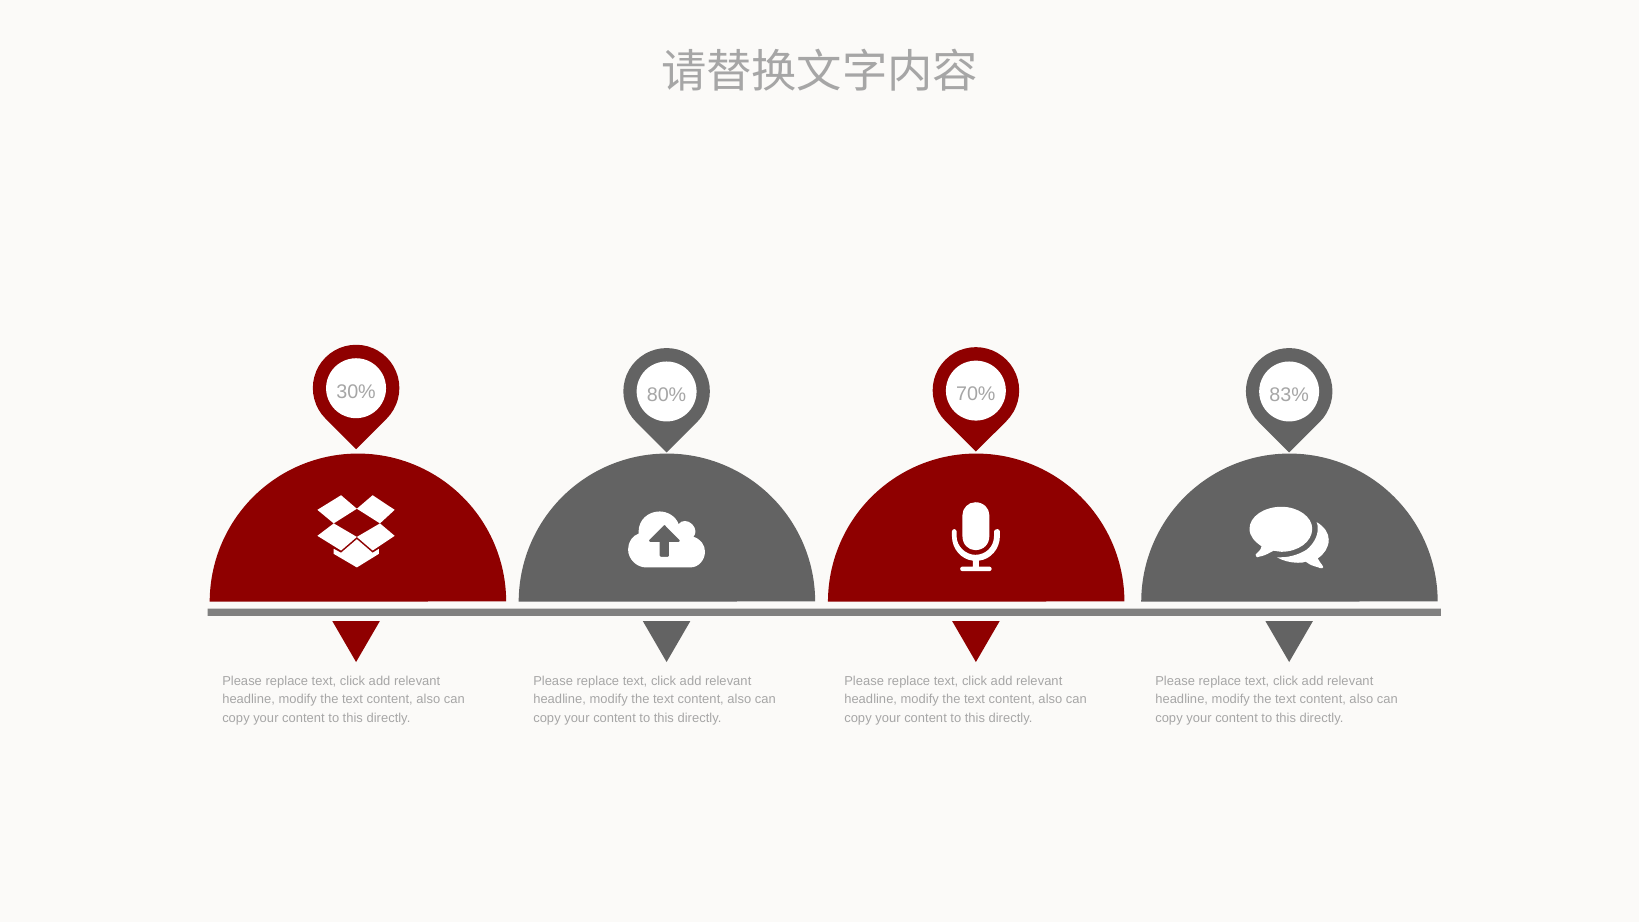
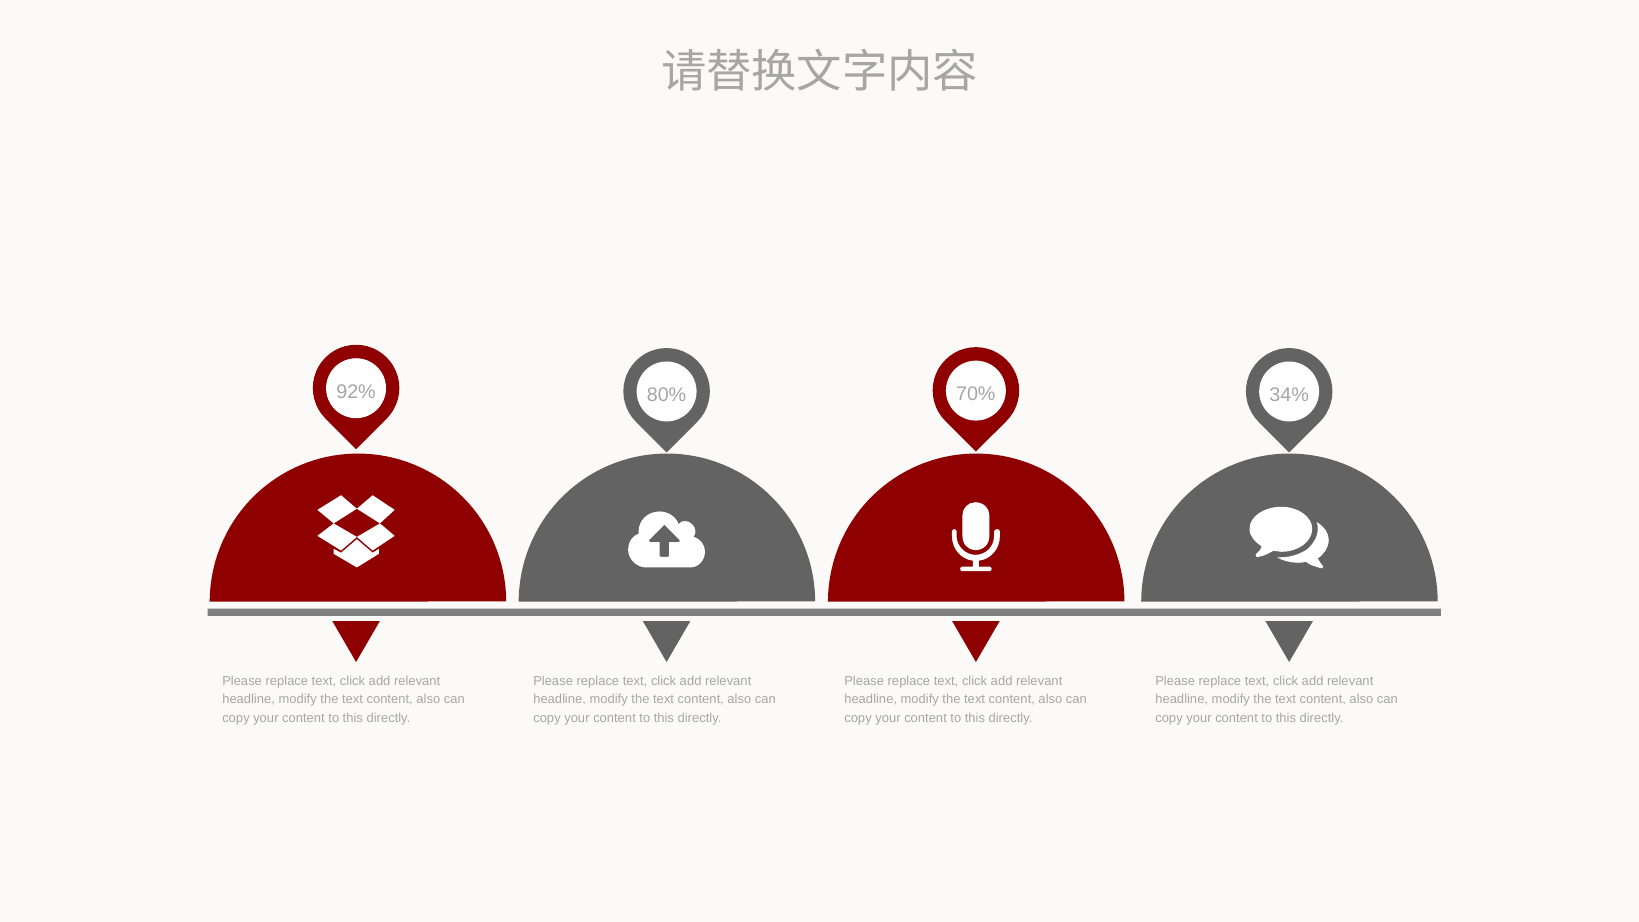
30%: 30% -> 92%
83%: 83% -> 34%
